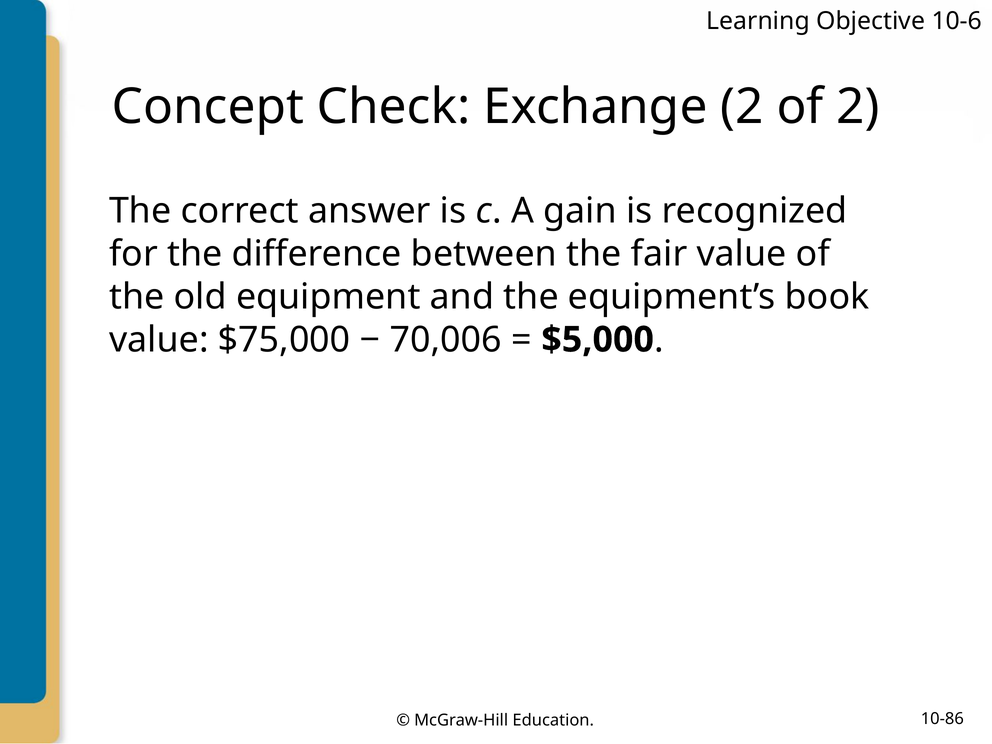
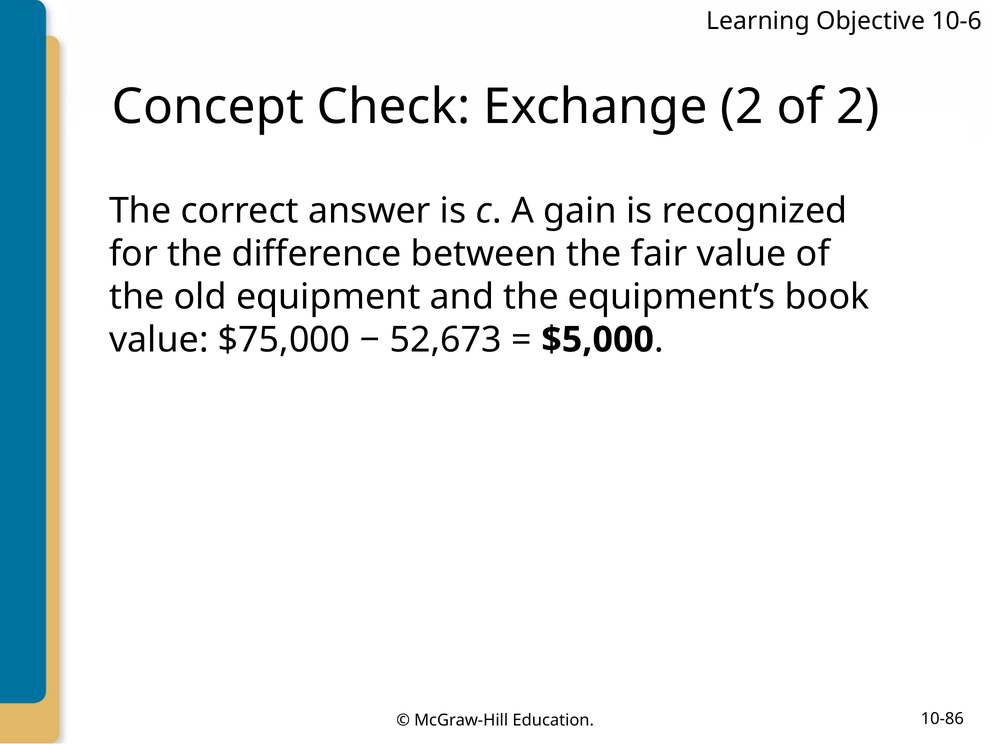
70,006: 70,006 -> 52,673
